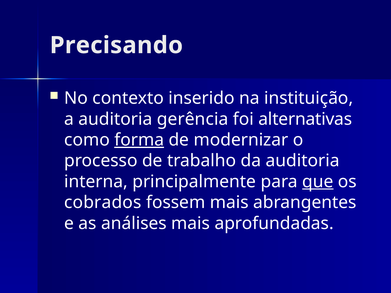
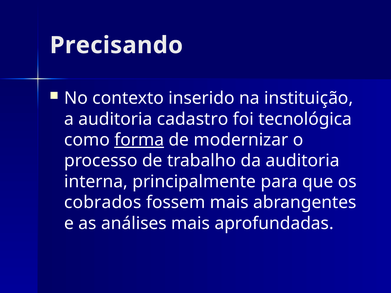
gerência: gerência -> cadastro
alternativas: alternativas -> tecnológica
que underline: present -> none
